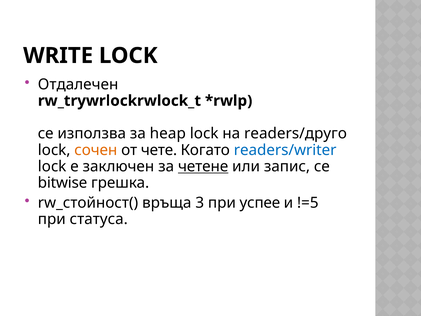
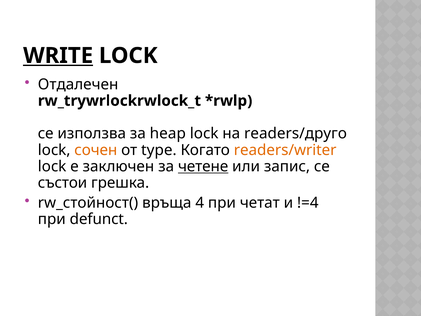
WRITE underline: none -> present
чете: чете -> type
readers/writer colour: blue -> orange
bitwise: bitwise -> състои
3: 3 -> 4
успее: успее -> четат
!=5: !=5 -> !=4
статуса: статуса -> defunct
